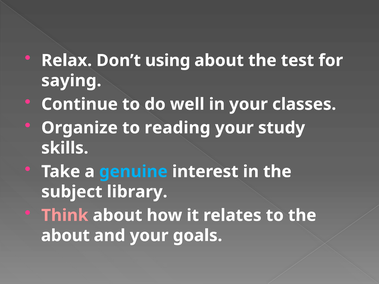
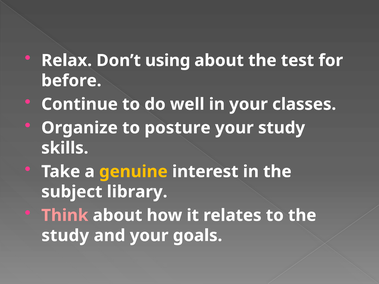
saying: saying -> before
reading: reading -> posture
genuine colour: light blue -> yellow
about at (65, 236): about -> study
